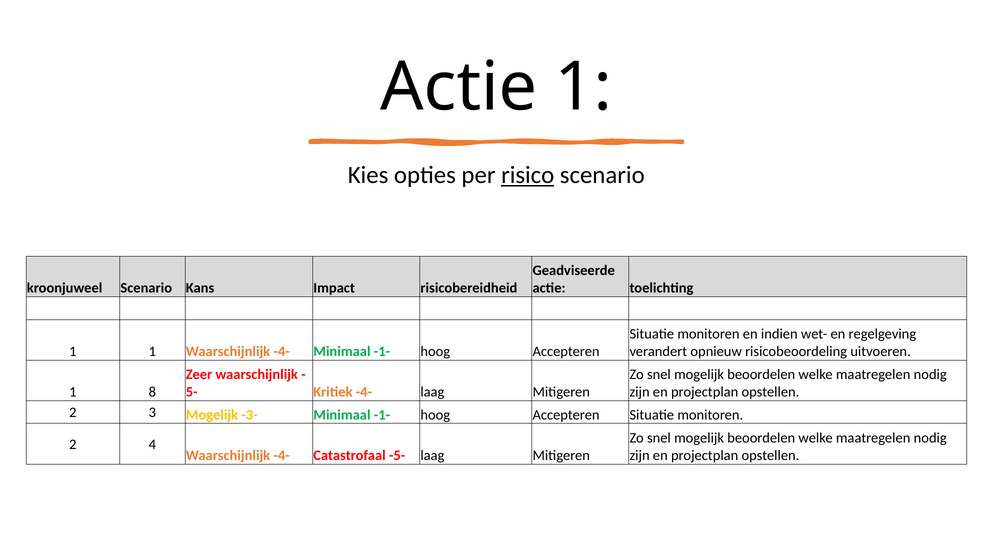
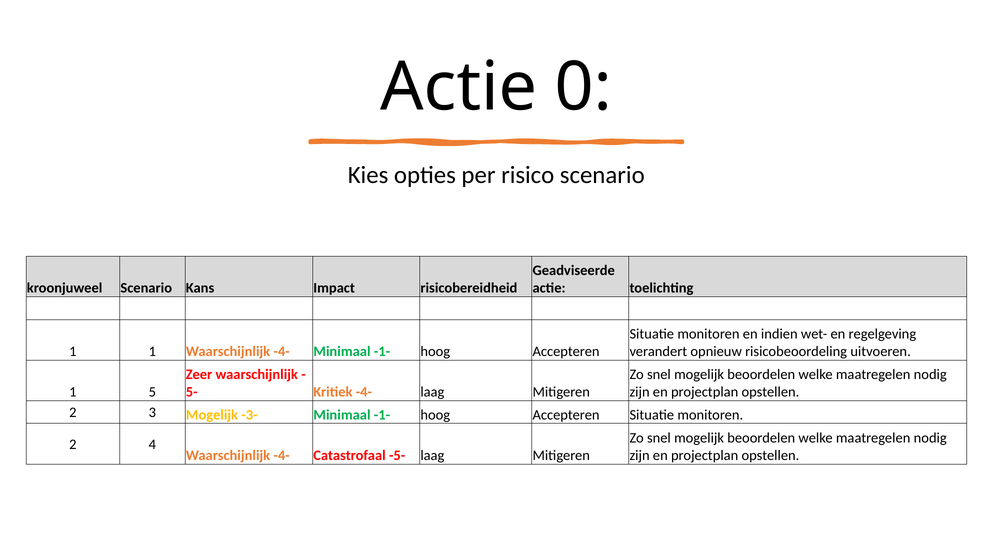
Actie 1: 1 -> 0
risico underline: present -> none
8: 8 -> 5
